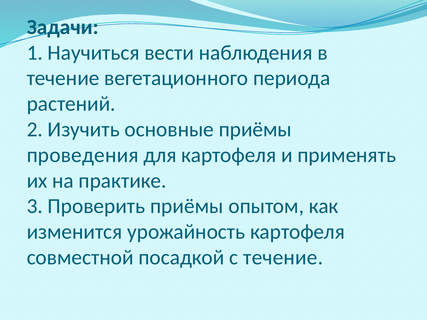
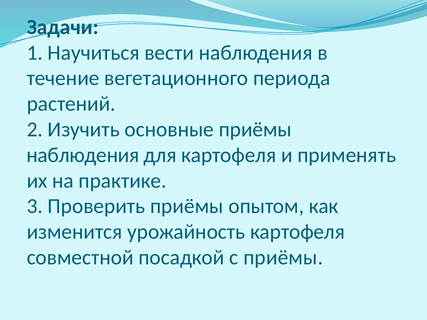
проведения at (83, 155): проведения -> наблюдения
с течение: течение -> приёмы
